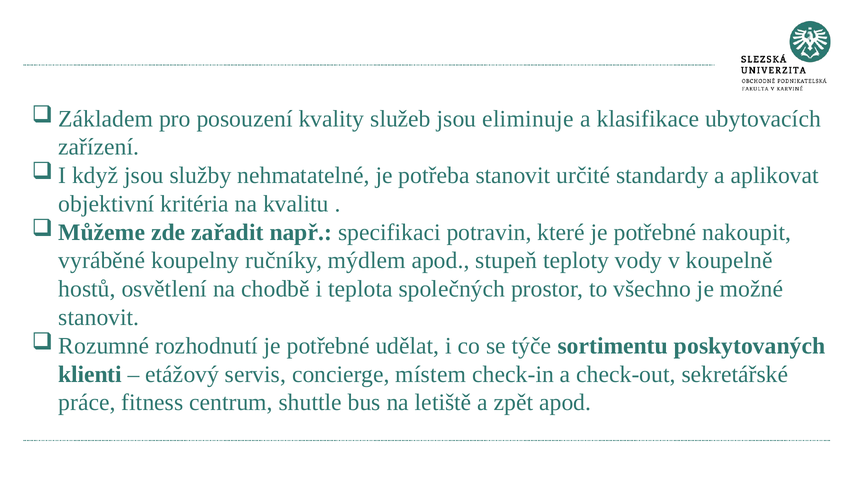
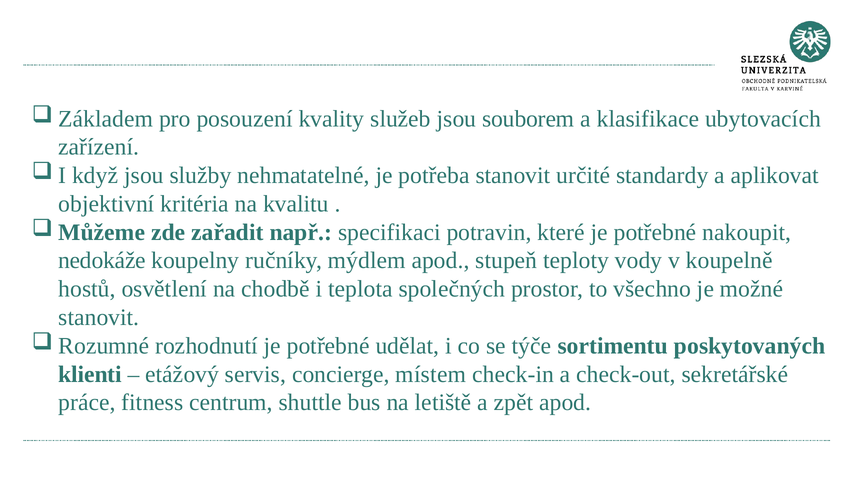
eliminuje: eliminuje -> souborem
vyráběné: vyráběné -> nedokáže
